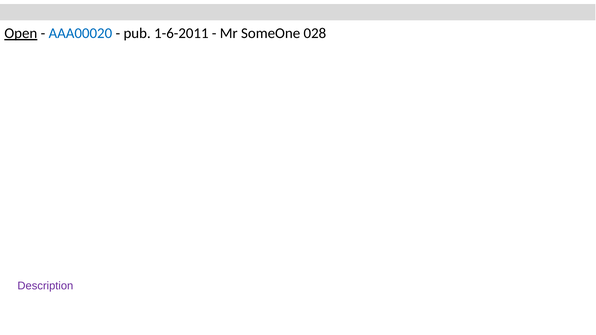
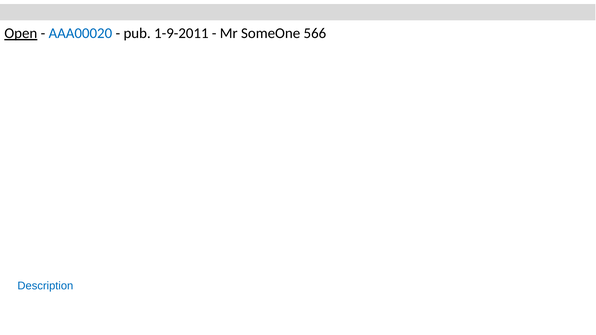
1-6-2011: 1-6-2011 -> 1-9-2011
028: 028 -> 566
Description colour: purple -> blue
